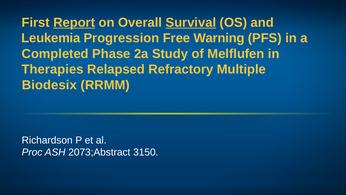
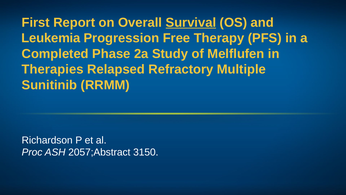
Report underline: present -> none
Warning: Warning -> Therapy
Biodesix: Biodesix -> Sunitinib
2073;Abstract: 2073;Abstract -> 2057;Abstract
